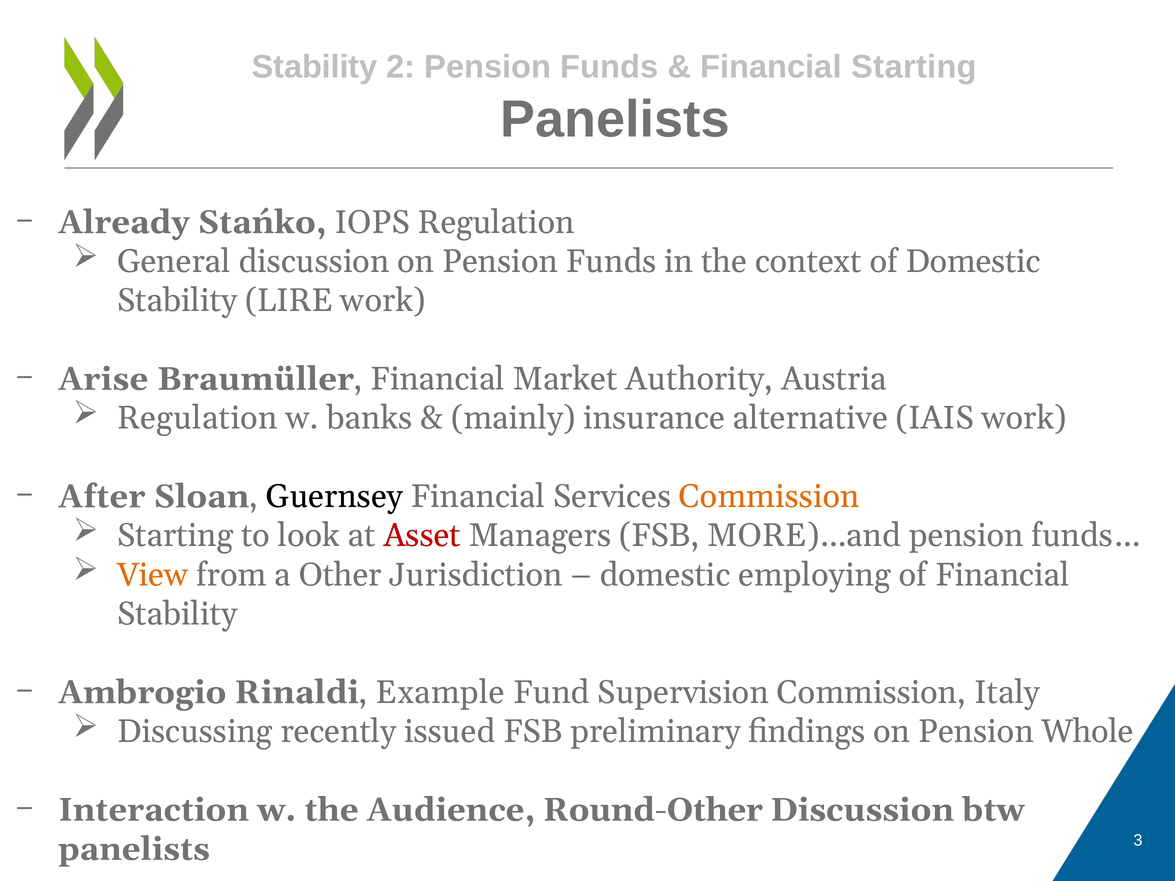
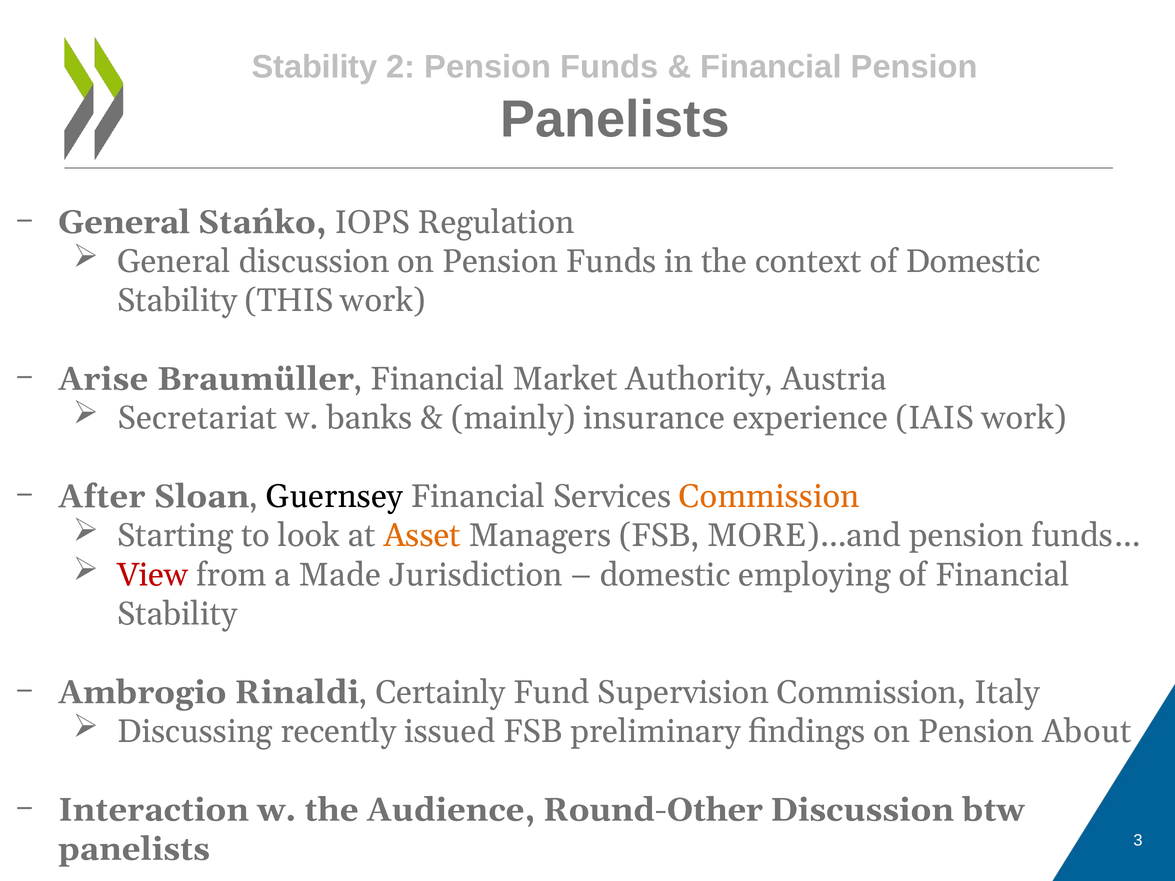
Financial Starting: Starting -> Pension
Already at (124, 222): Already -> General
LIRE: LIRE -> THIS
Regulation at (197, 418): Regulation -> Secretariat
alternative: alternative -> experience
Asset colour: red -> orange
View colour: orange -> red
Other: Other -> Made
Example: Example -> Certainly
Whole: Whole -> About
